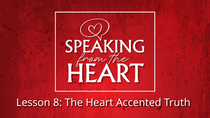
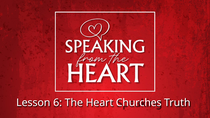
8: 8 -> 6
Accented: Accented -> Churches
